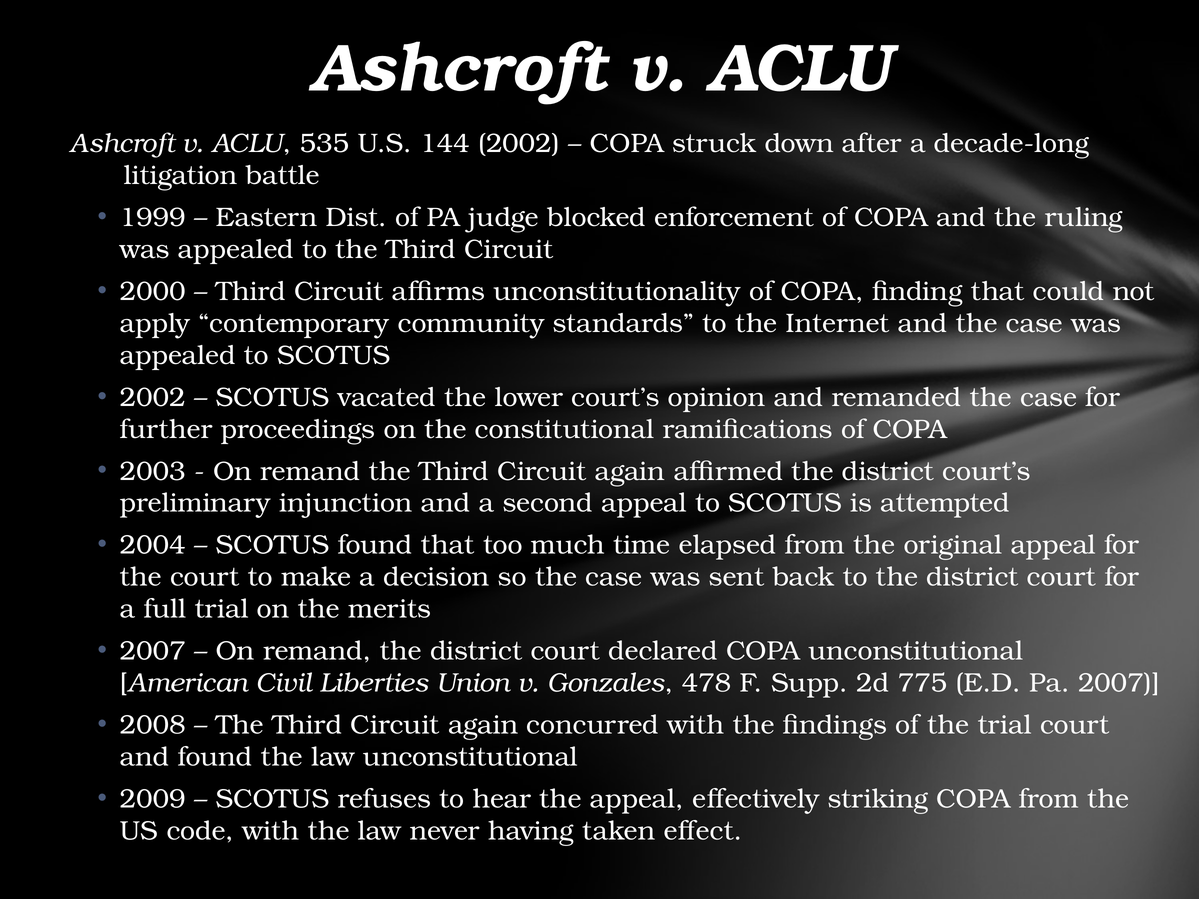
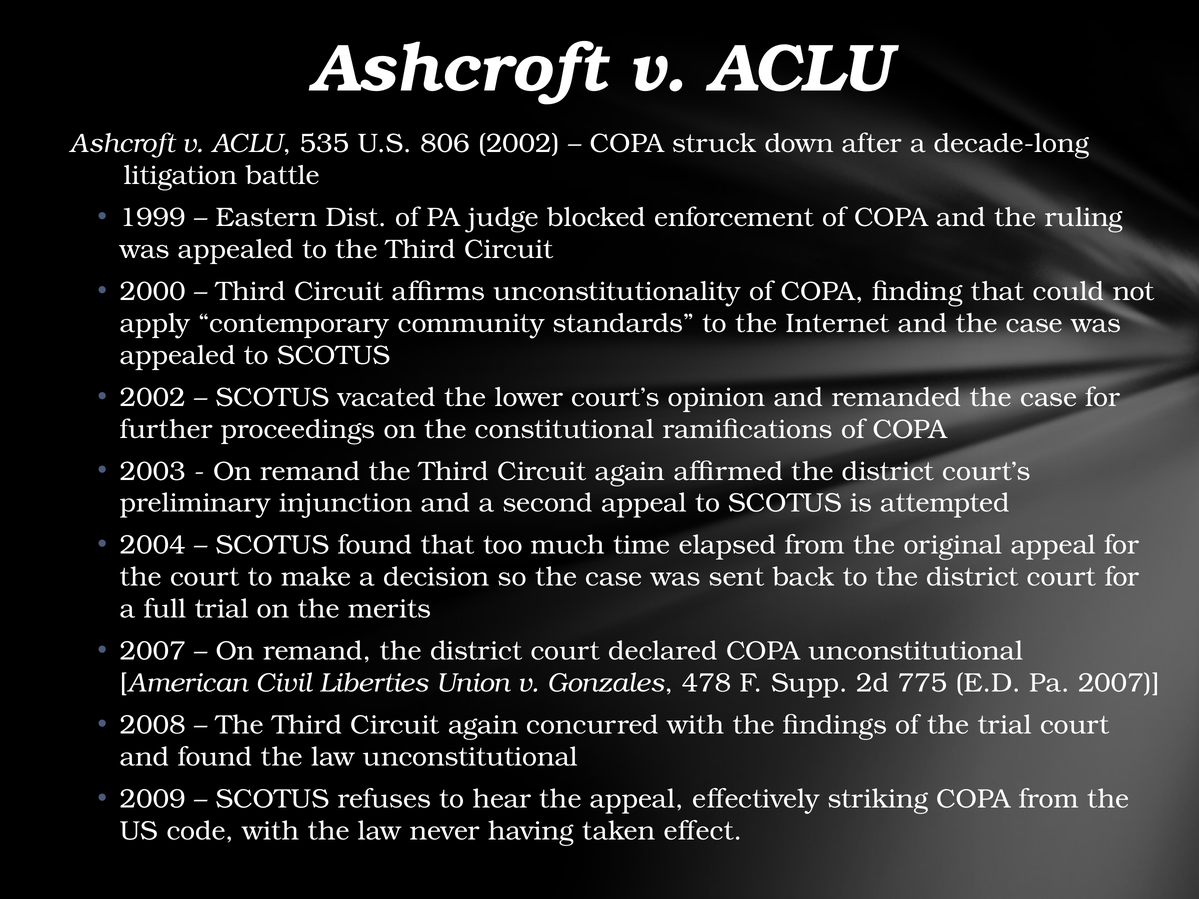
144: 144 -> 806
